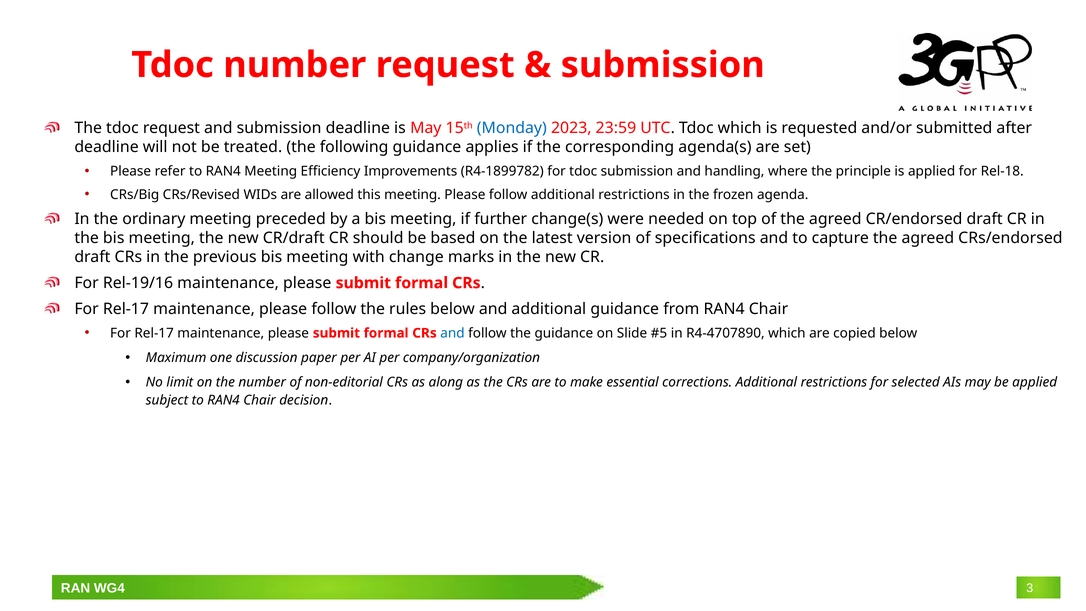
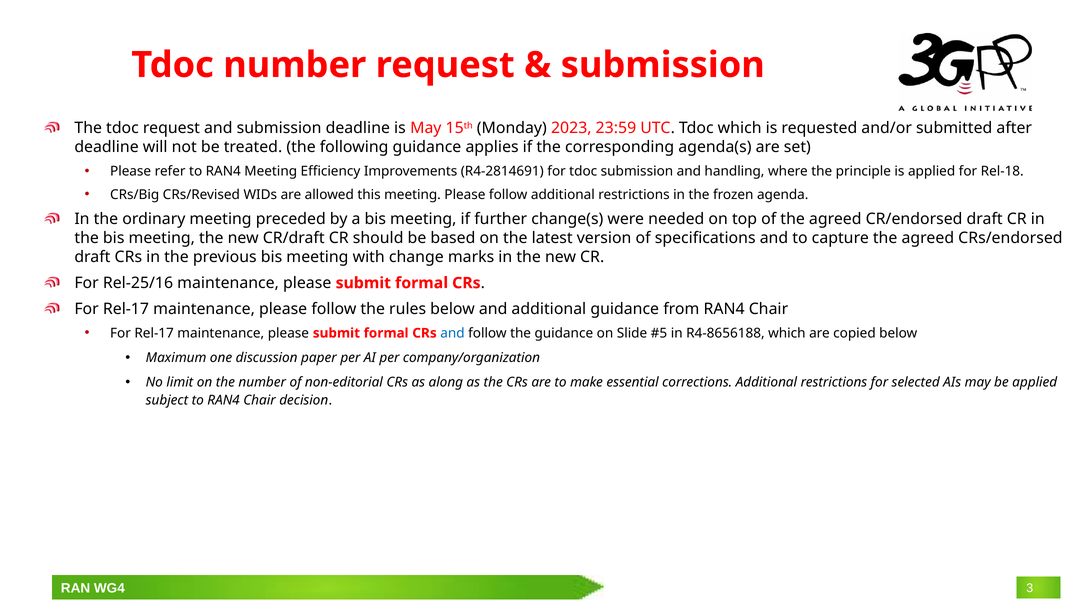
Monday colour: blue -> black
R4-1899782: R4-1899782 -> R4-2814691
Rel-19/16: Rel-19/16 -> Rel-25/16
R4-4707890: R4-4707890 -> R4-8656188
